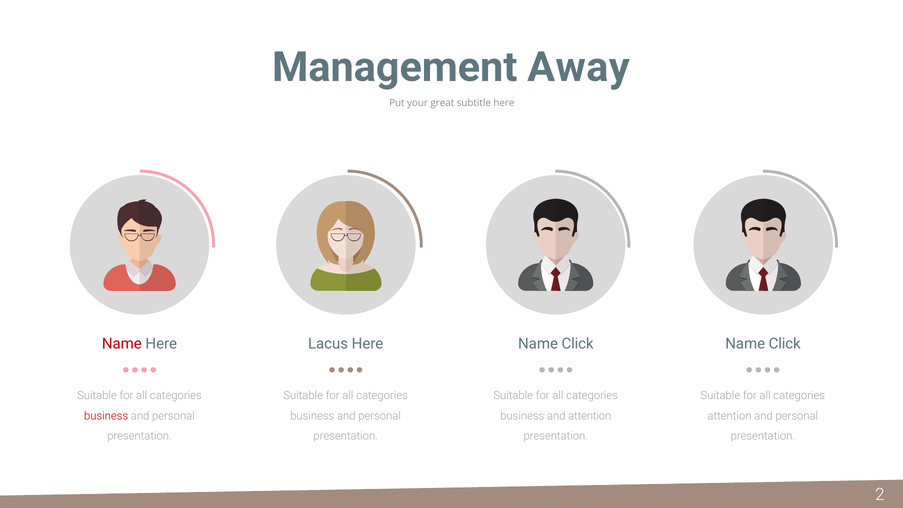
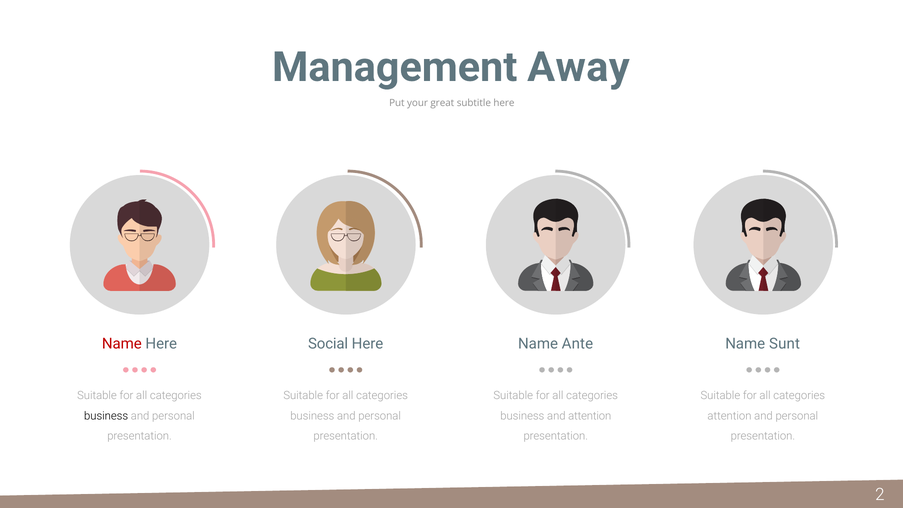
Lacus: Lacus -> Social
Click at (578, 344): Click -> Ante
Click at (785, 344): Click -> Sunt
business at (106, 416) colour: red -> black
